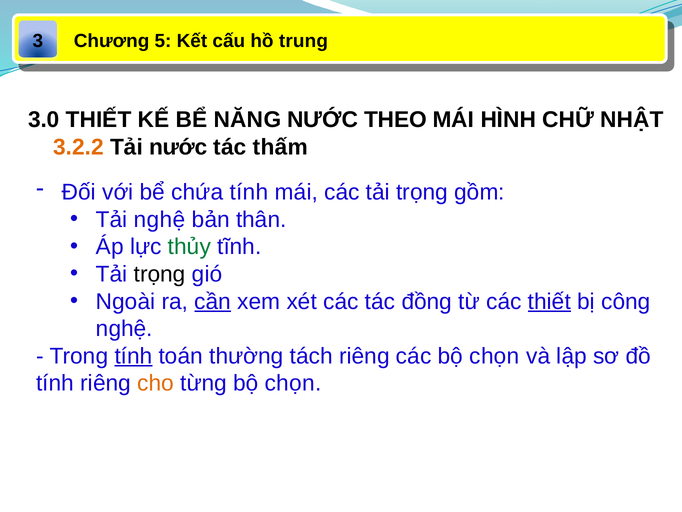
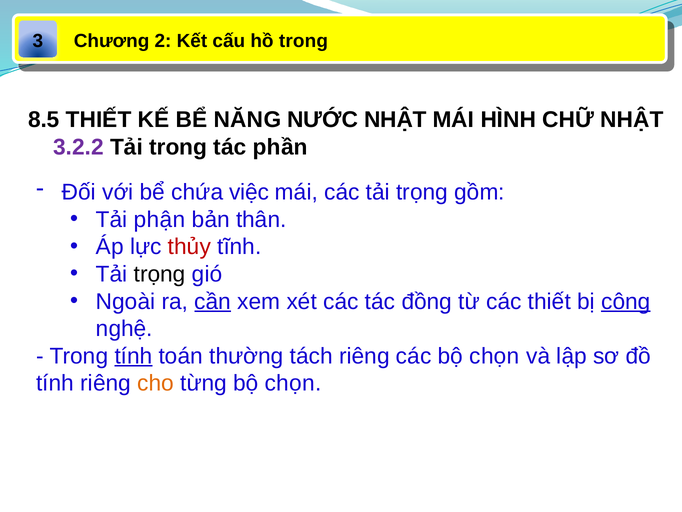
5: 5 -> 2
hồ trung: trung -> trong
3.0: 3.0 -> 8.5
NƯỚC THEO: THEO -> NHẬT
3.2.2 colour: orange -> purple
Tải nước: nước -> trong
thấm: thấm -> phần
chứa tính: tính -> việc
Tải nghệ: nghệ -> phận
thủy colour: green -> red
thiết at (549, 301) underline: present -> none
công underline: none -> present
